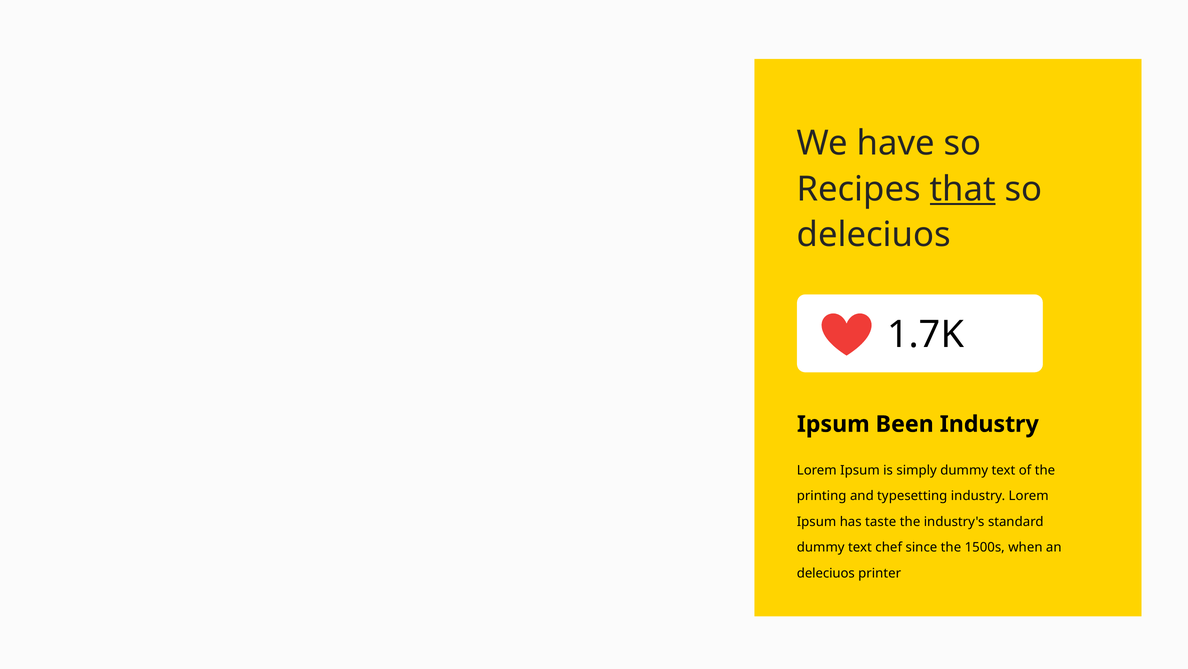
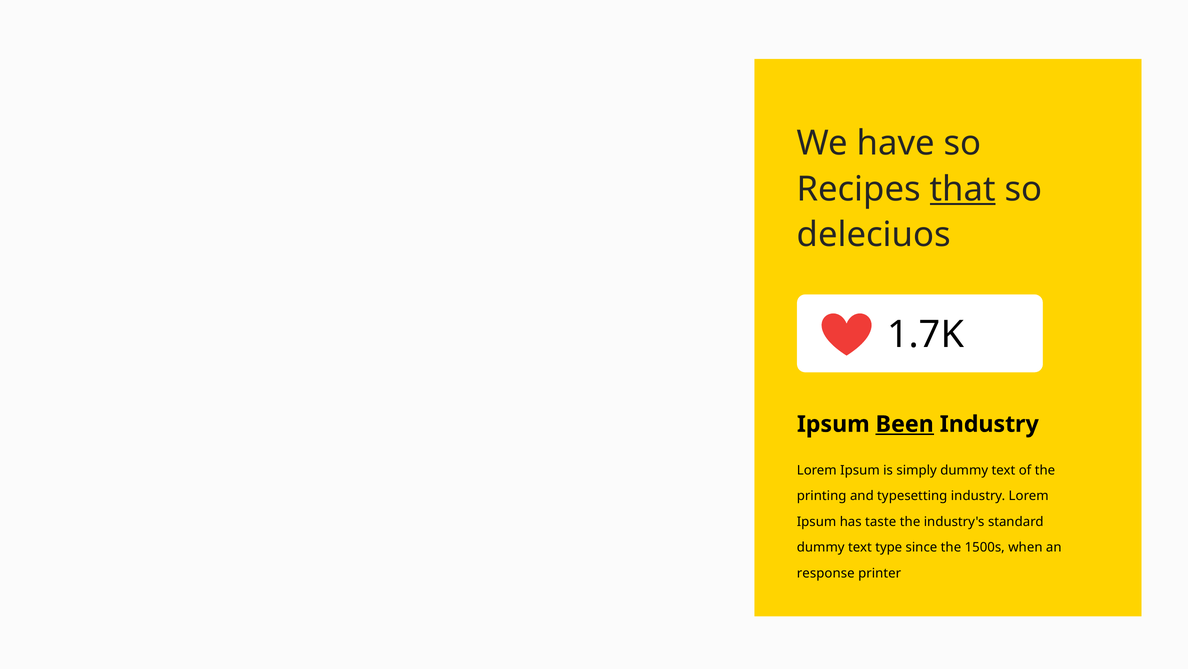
Been underline: none -> present
chef: chef -> type
deleciuos at (826, 573): deleciuos -> response
